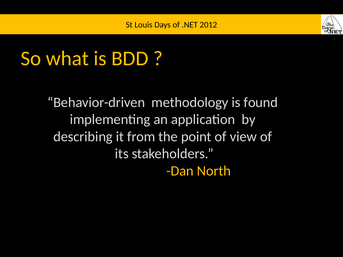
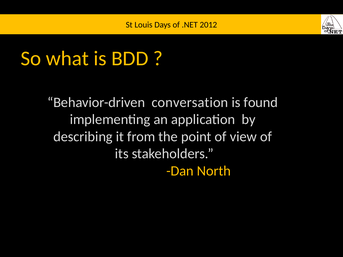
methodology: methodology -> conversation
